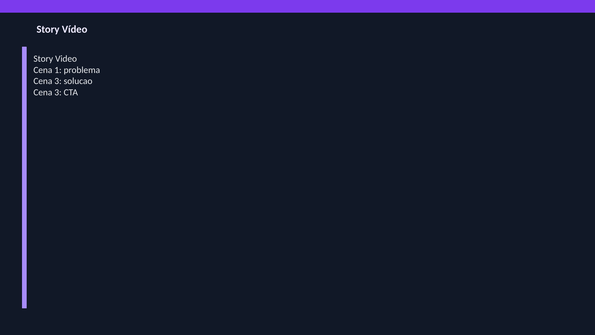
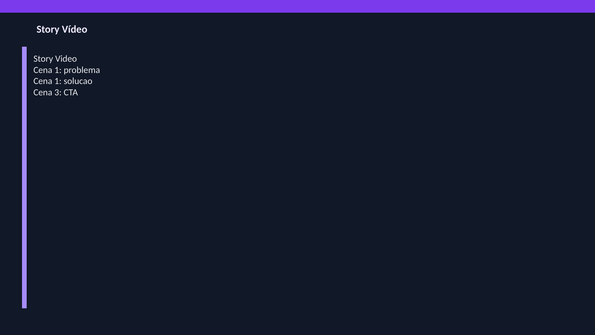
3 at (58, 81): 3 -> 1
